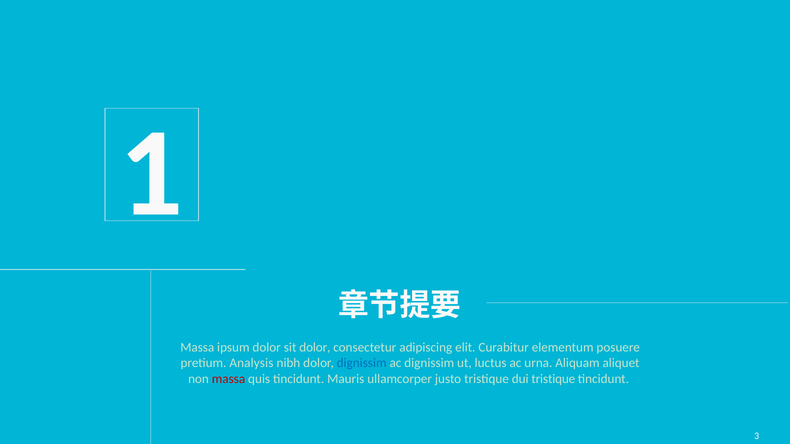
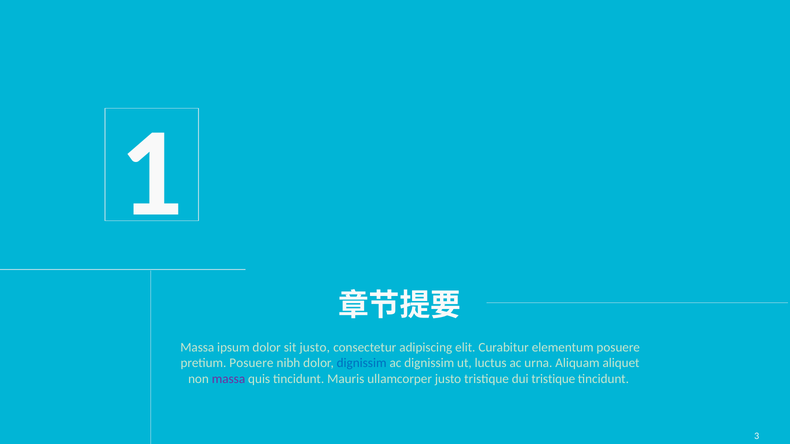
sit dolor: dolor -> justo
pretium Analysis: Analysis -> Posuere
massa at (228, 379) colour: red -> purple
